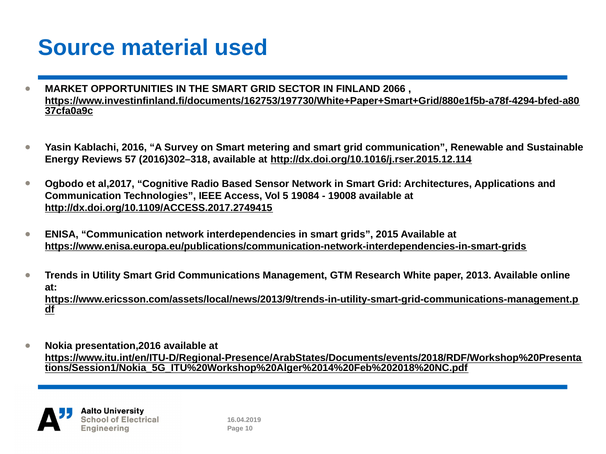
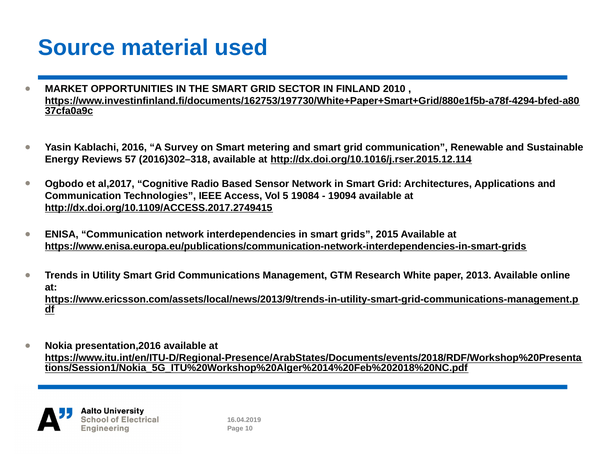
2066: 2066 -> 2010
19008: 19008 -> 19094
